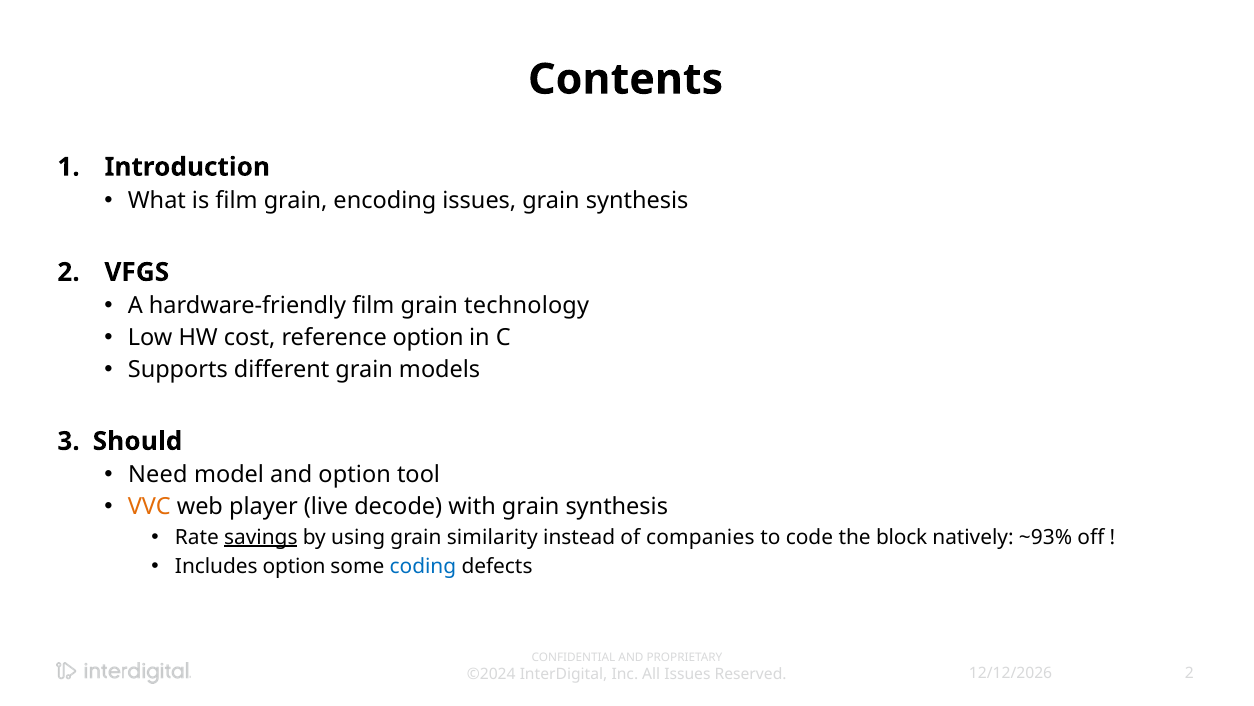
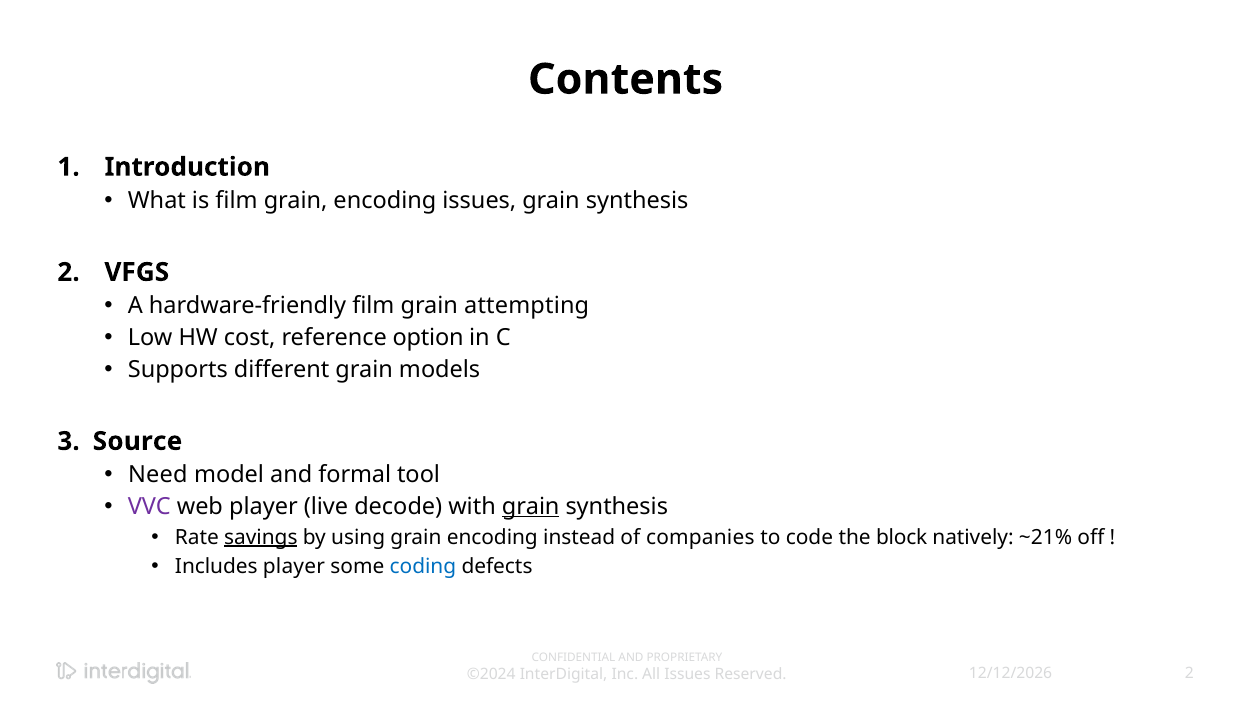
technology: technology -> attempting
Should: Should -> Source
and option: option -> formal
VVC colour: orange -> purple
grain at (531, 506) underline: none -> present
using grain similarity: similarity -> encoding
~93%: ~93% -> ~21%
Includes option: option -> player
